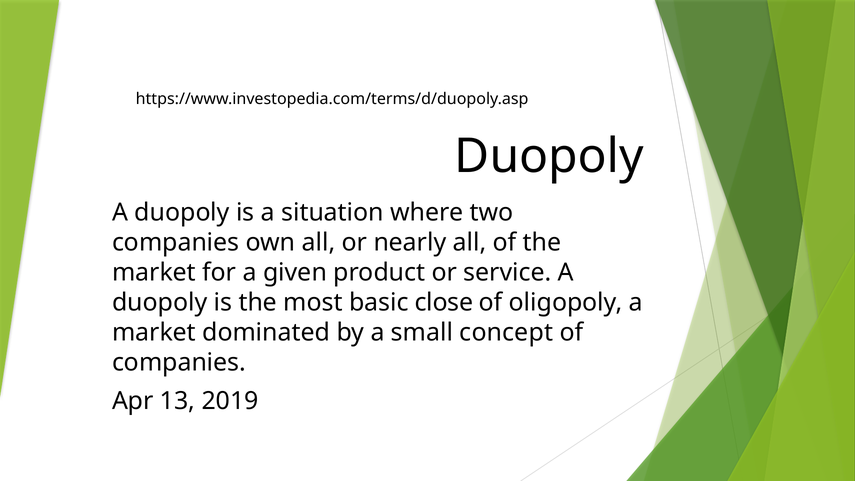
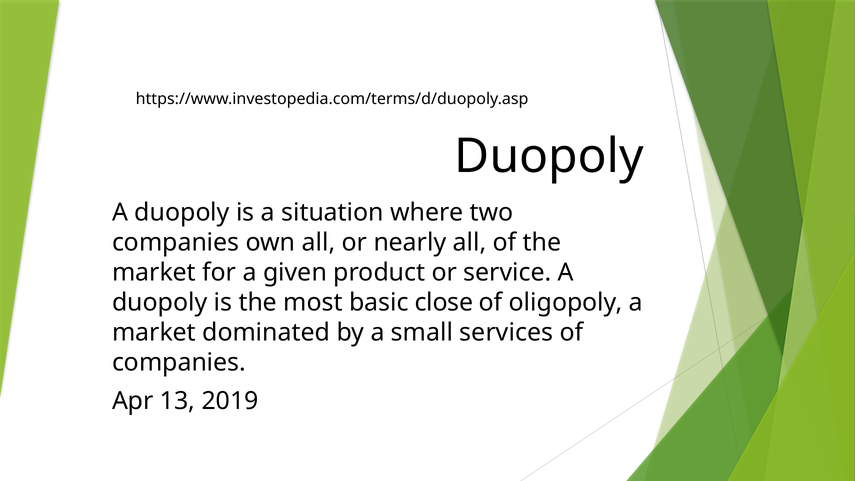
concept: concept -> services
